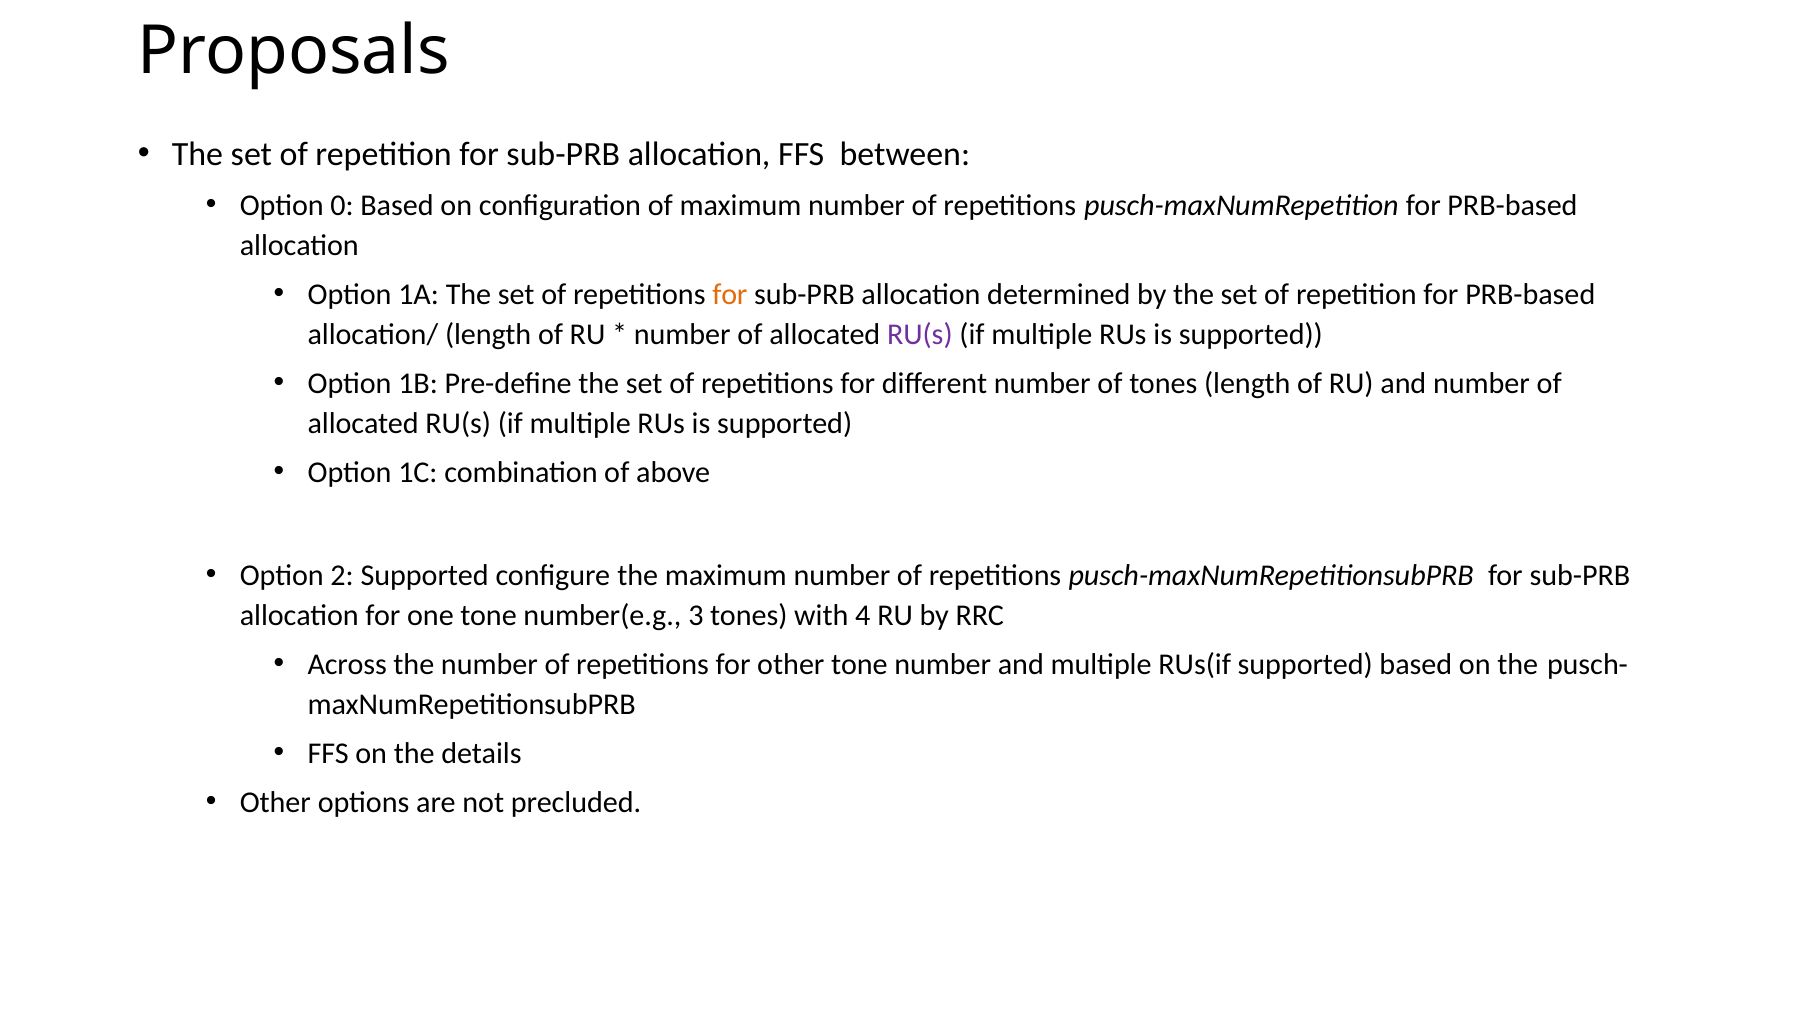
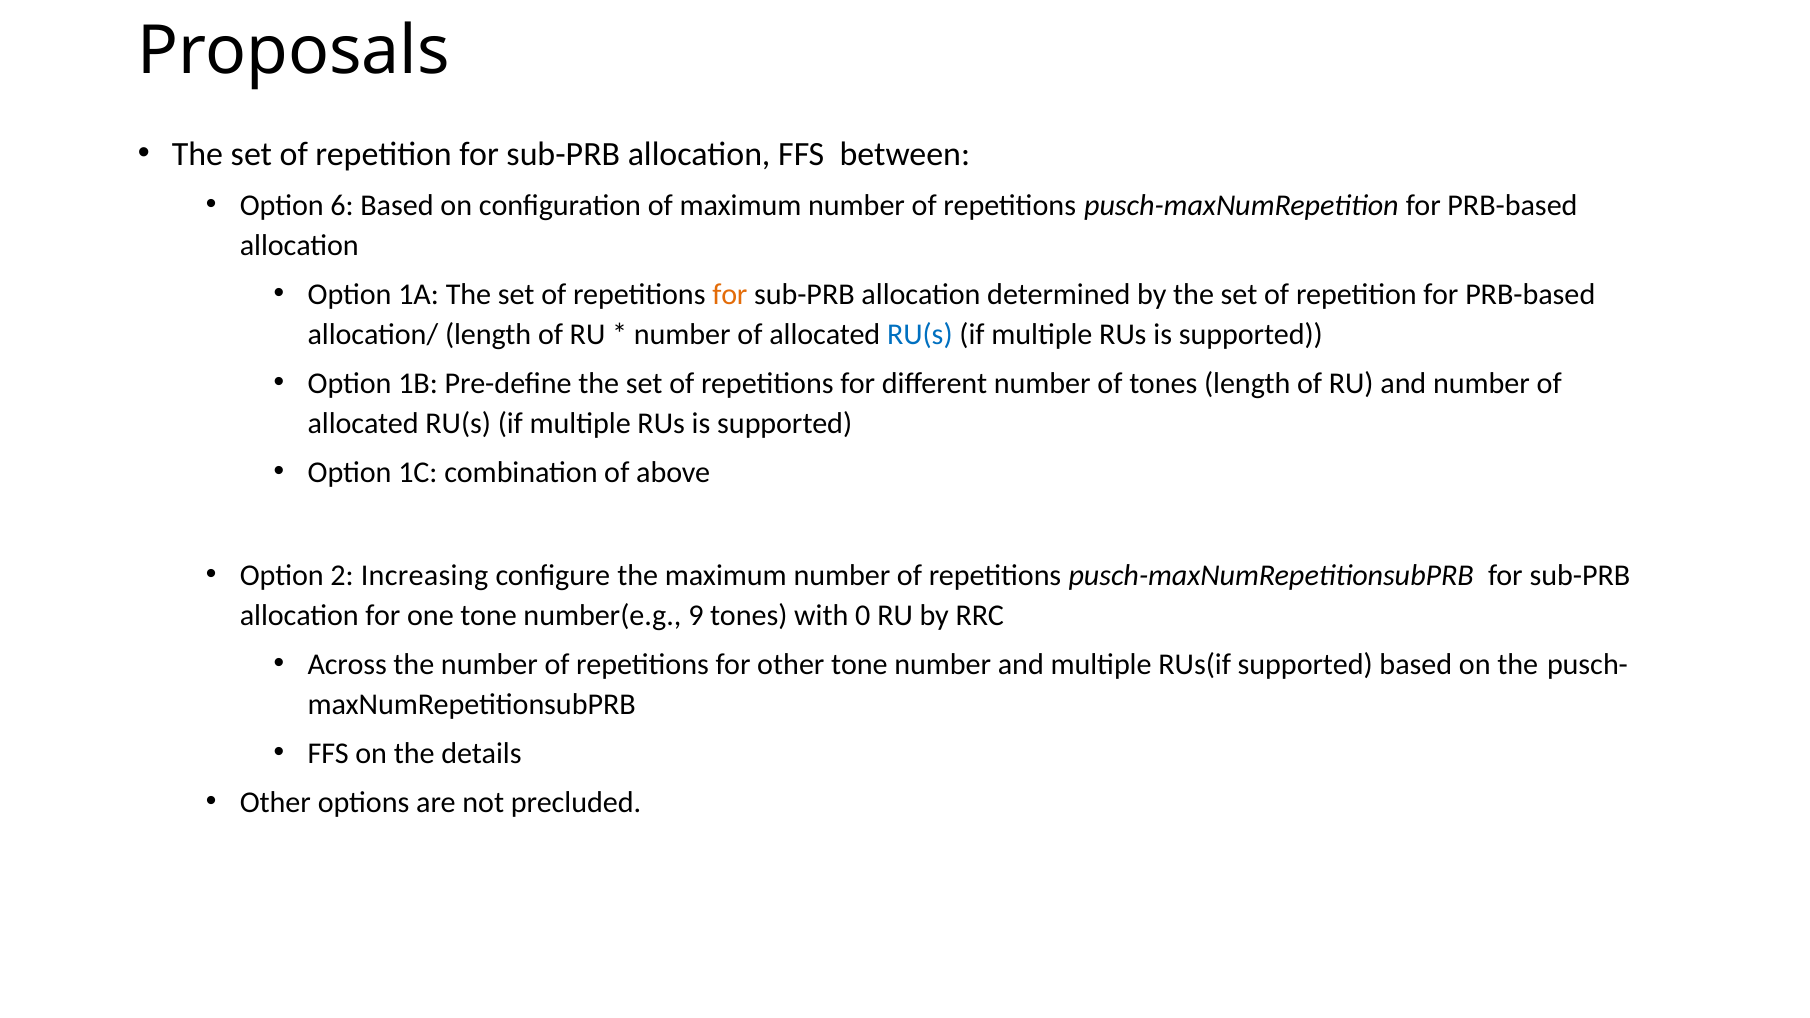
0: 0 -> 6
RU(s at (920, 334) colour: purple -> blue
2 Supported: Supported -> Increasing
3: 3 -> 9
4: 4 -> 0
